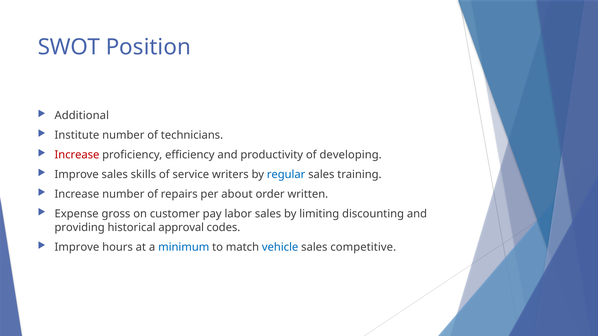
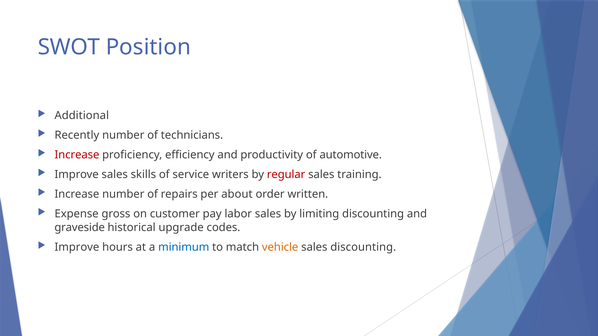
Institute: Institute -> Recently
developing: developing -> automotive
regular colour: blue -> red
providing: providing -> graveside
approval: approval -> upgrade
vehicle colour: blue -> orange
sales competitive: competitive -> discounting
